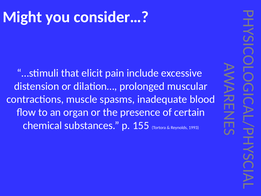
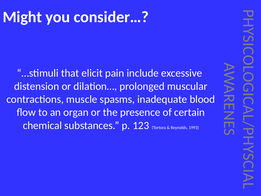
155: 155 -> 123
